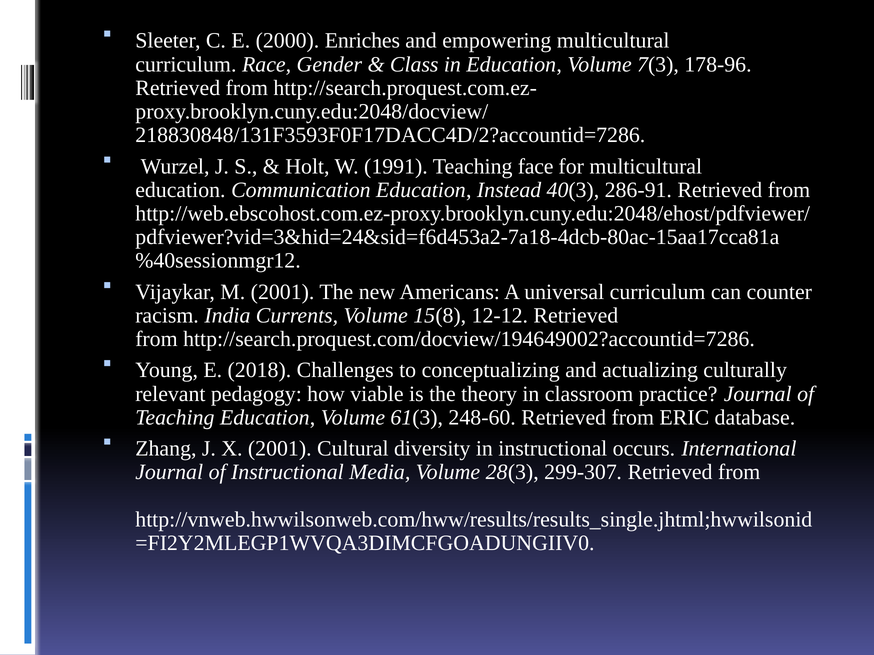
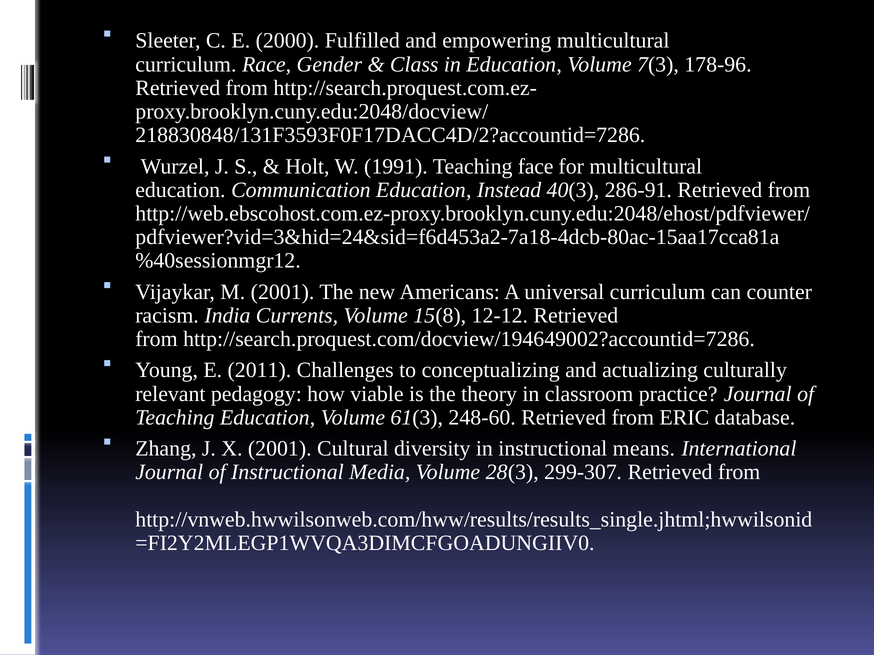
Enriches: Enriches -> Fulfilled
2018: 2018 -> 2011
occurs: occurs -> means
